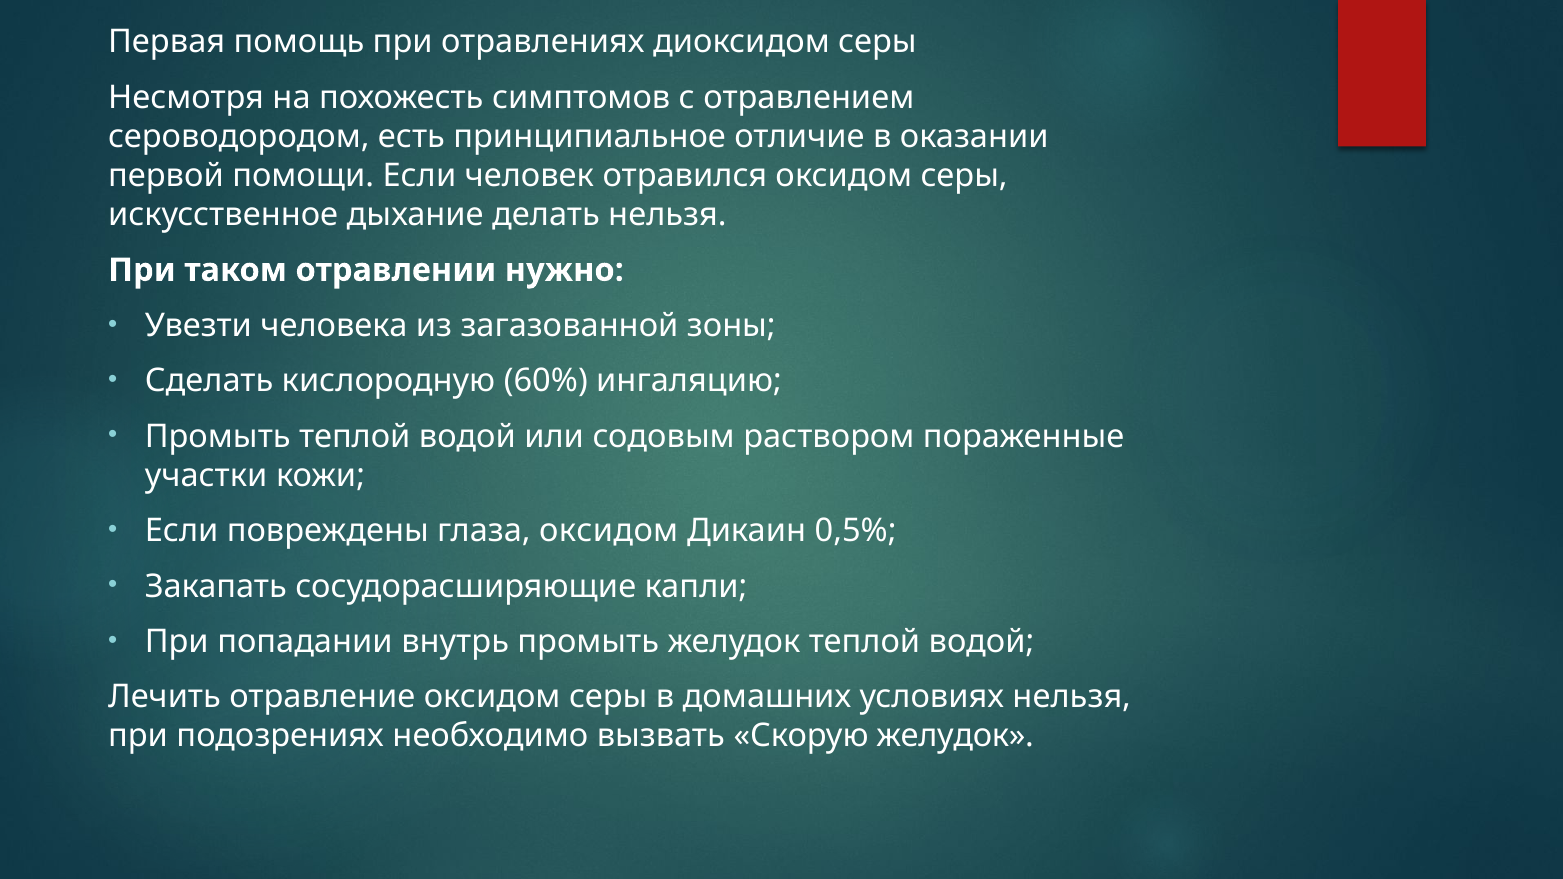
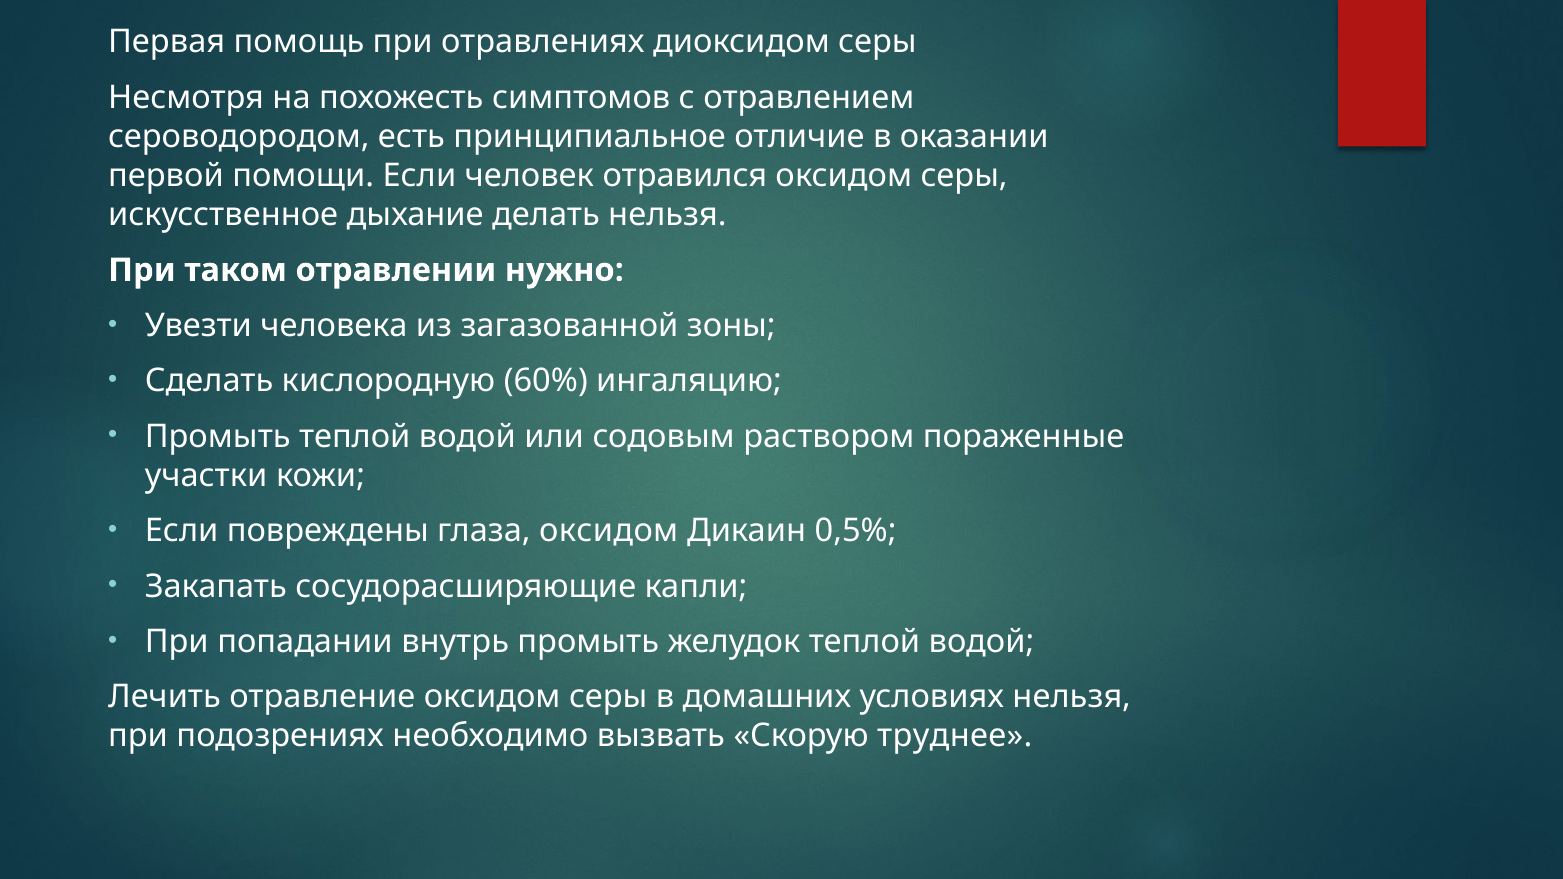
Скорую желудок: желудок -> труднее
